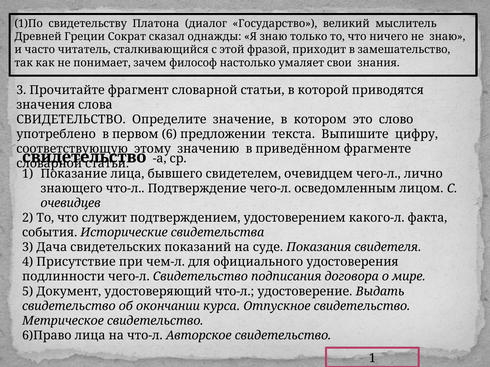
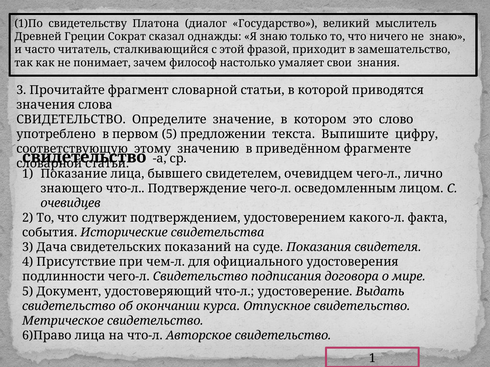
первом 6: 6 -> 5
